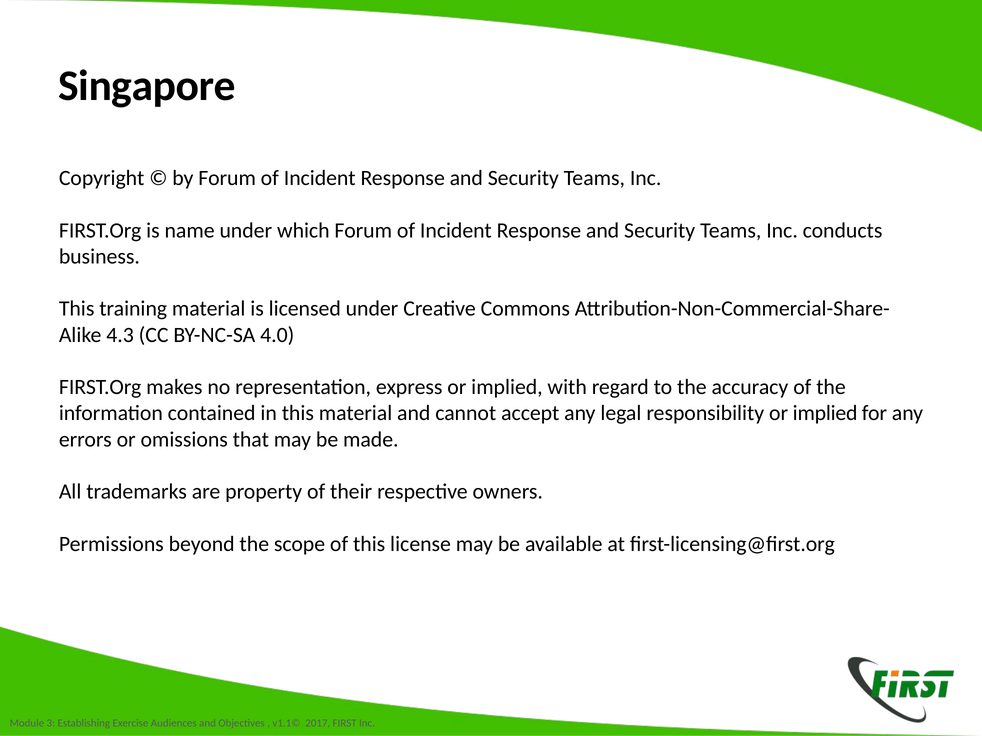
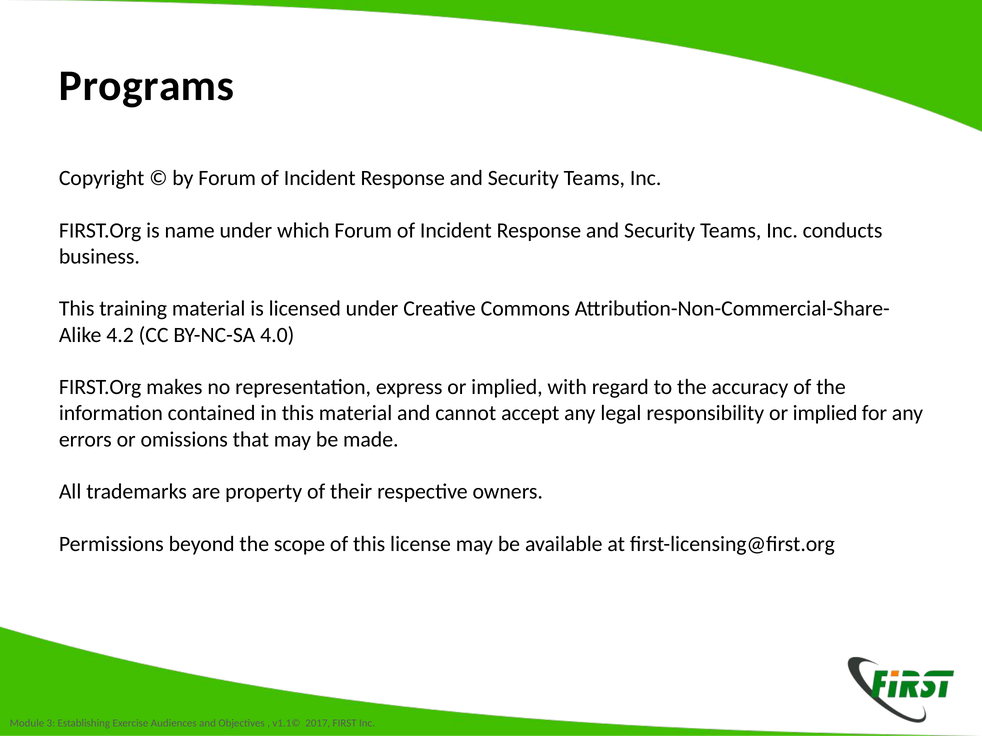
Singapore: Singapore -> Programs
4.3: 4.3 -> 4.2
